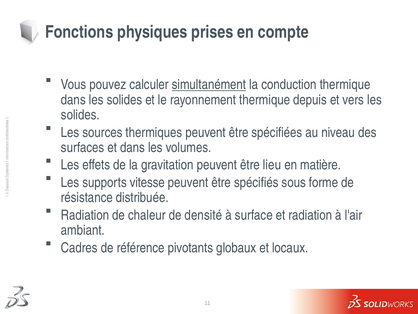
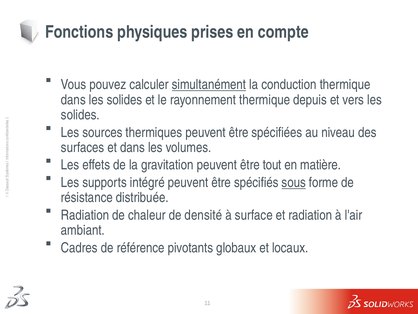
lieu: lieu -> tout
vitesse: vitesse -> intégré
sous underline: none -> present
